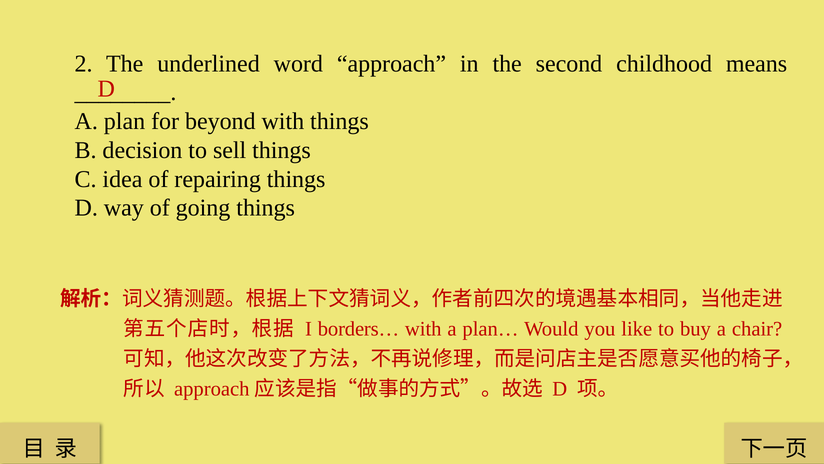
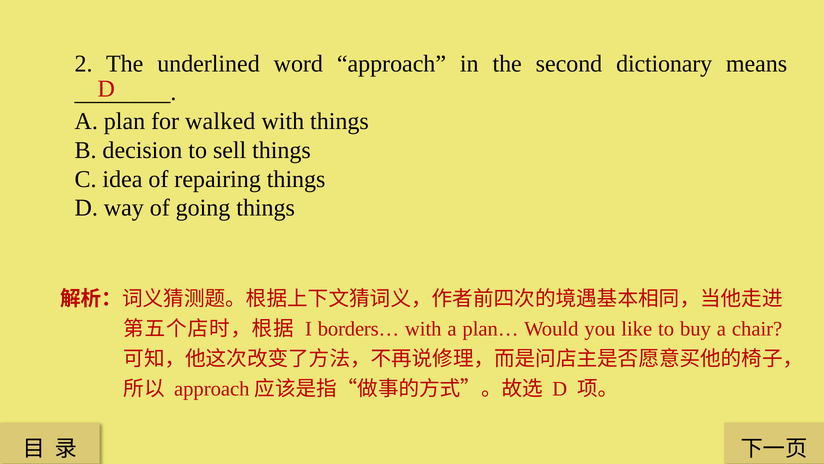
childhood: childhood -> dictionary
beyond: beyond -> walked
